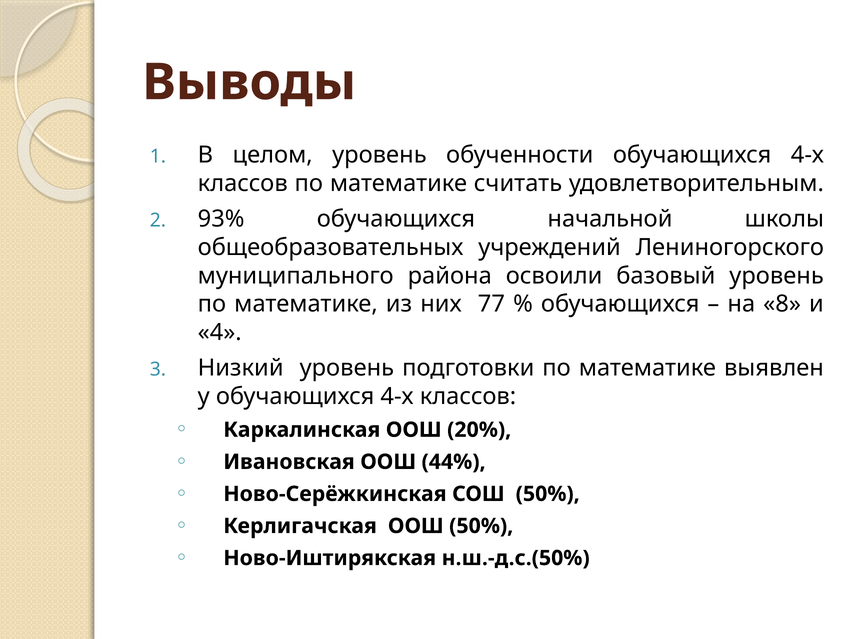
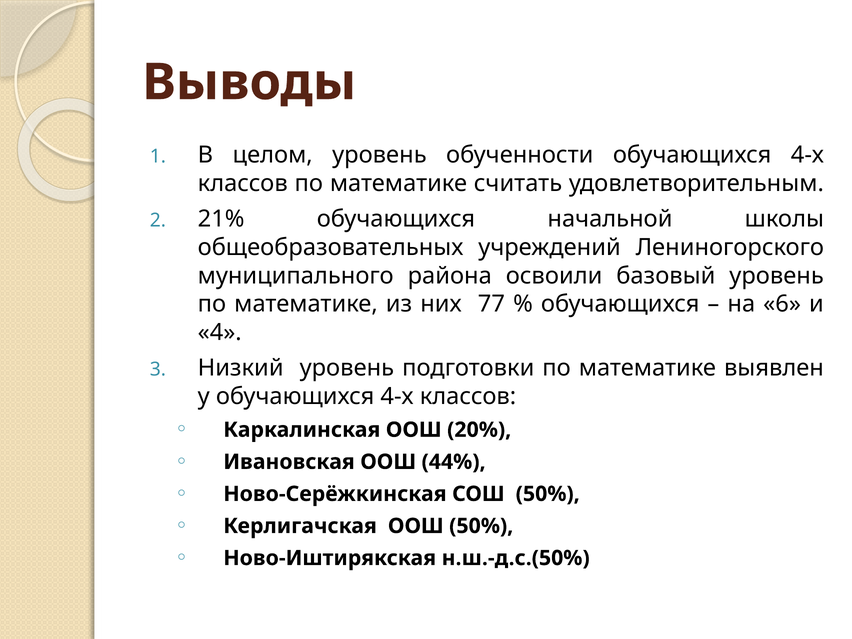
93%: 93% -> 21%
8: 8 -> 6
